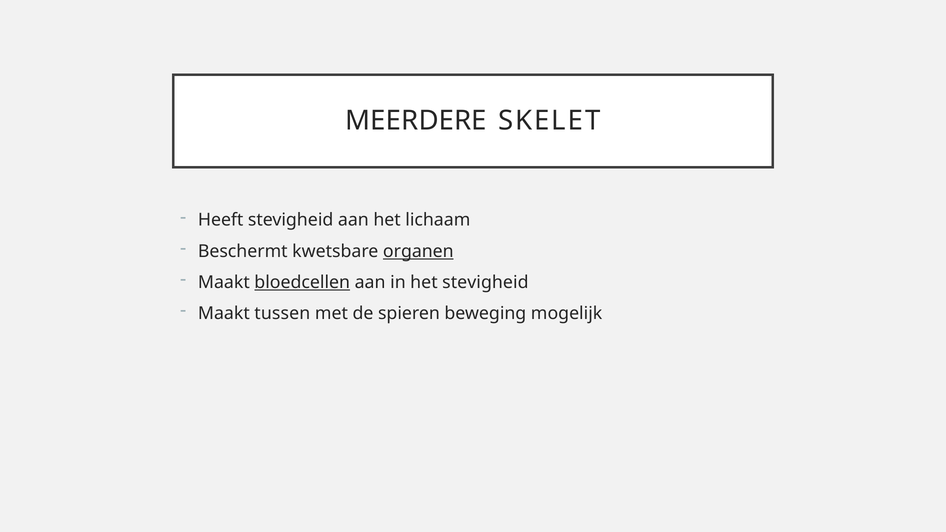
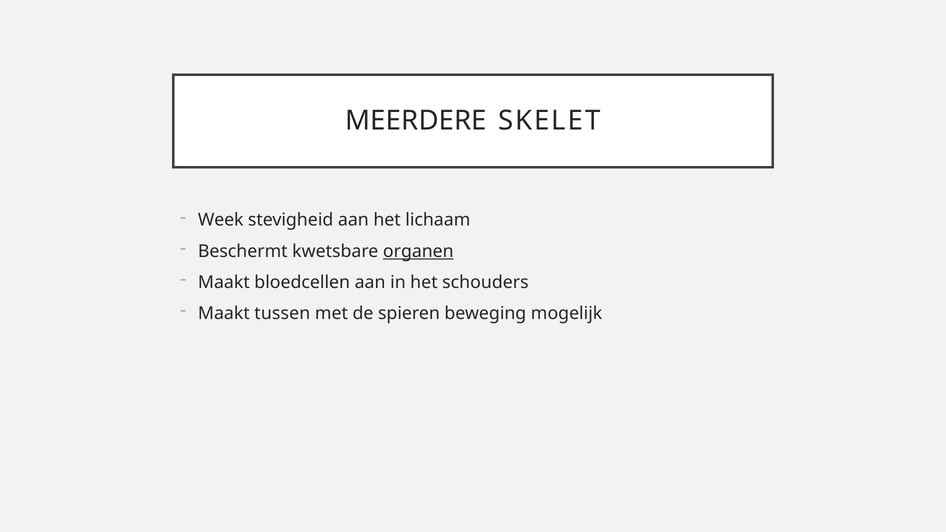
Heeft: Heeft -> Week
bloedcellen underline: present -> none
het stevigheid: stevigheid -> schouders
